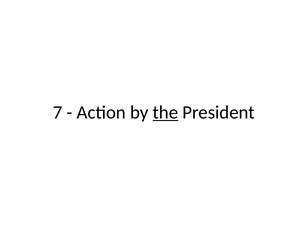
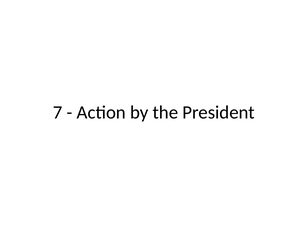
the underline: present -> none
